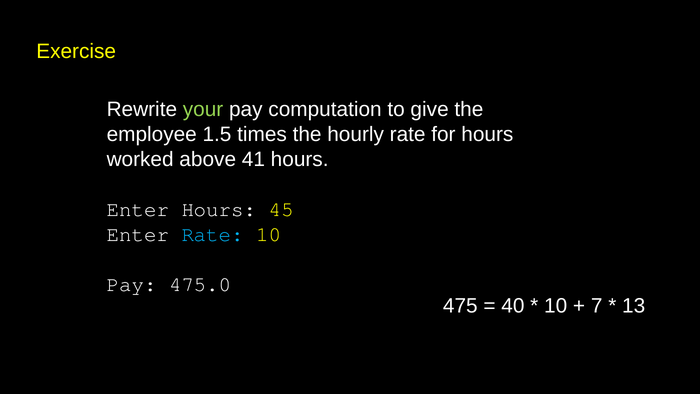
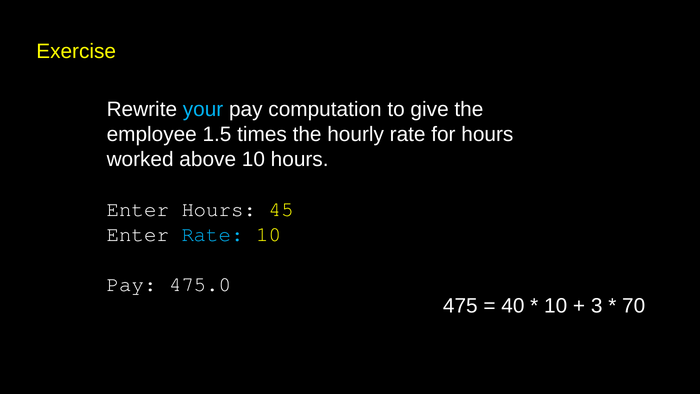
your colour: light green -> light blue
above 41: 41 -> 10
7: 7 -> 3
13: 13 -> 70
